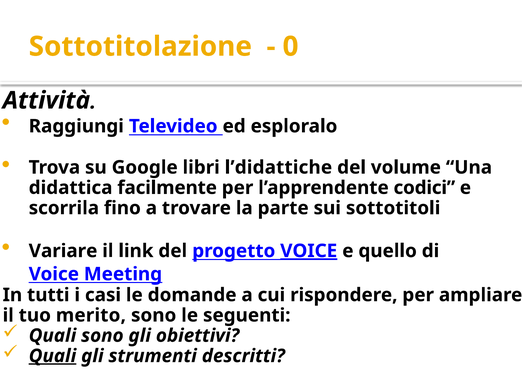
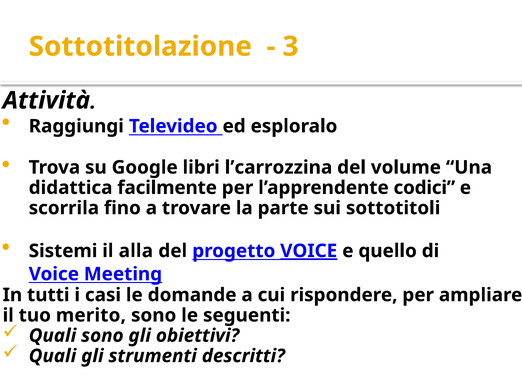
0: 0 -> 3
l’didattiche: l’didattiche -> l’carrozzina
Variare: Variare -> Sistemi
link: link -> alla
Quali at (53, 356) underline: present -> none
